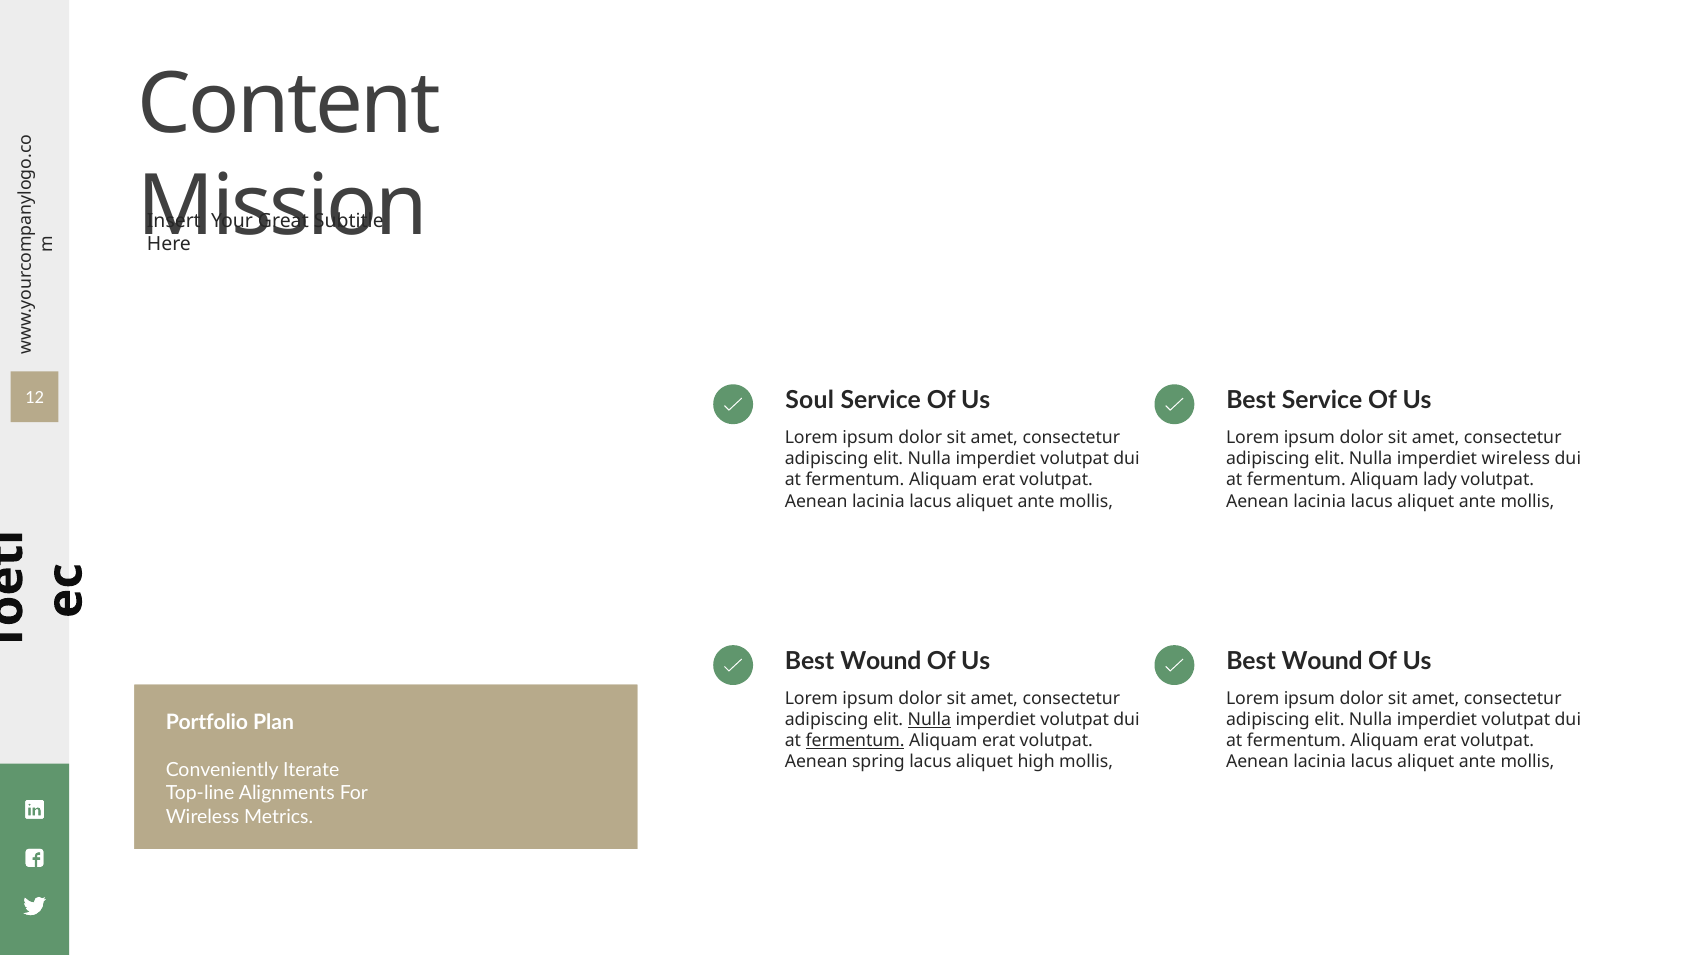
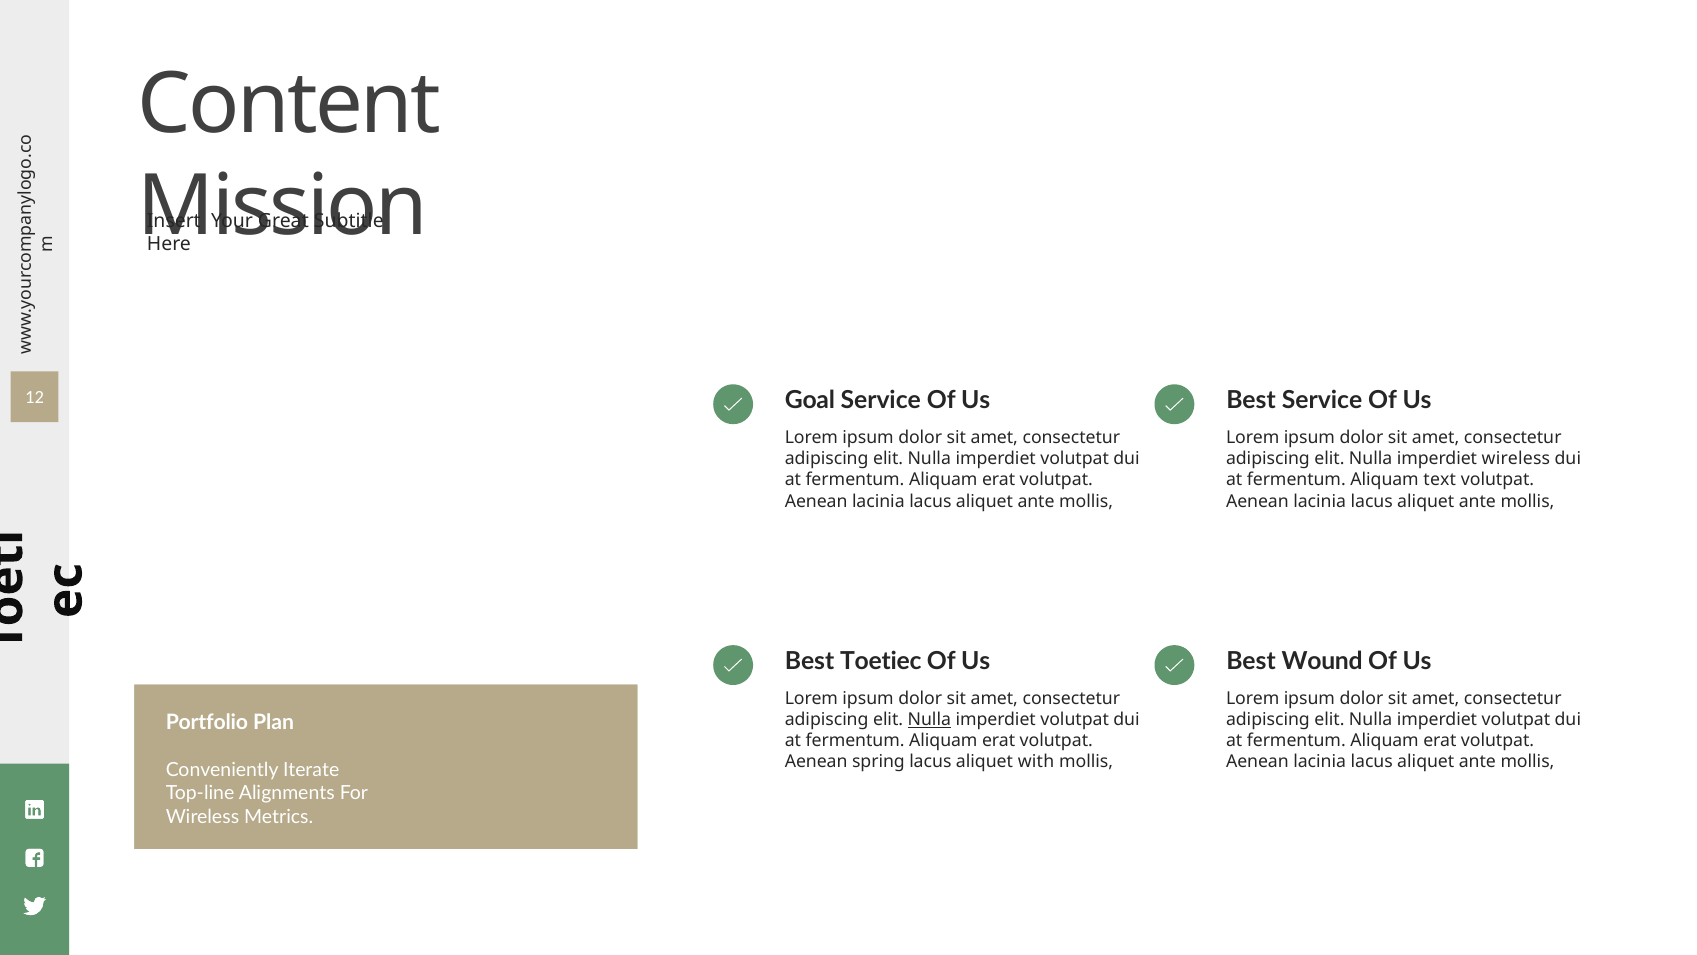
Soul: Soul -> Goal
lady: lady -> text
Wound at (881, 661): Wound -> Toetiec
fermentum at (855, 740) underline: present -> none
high: high -> with
